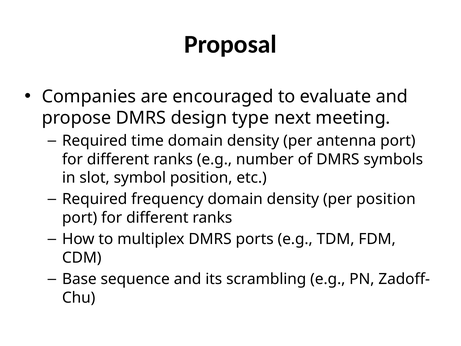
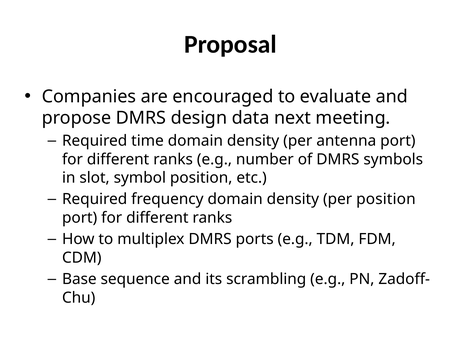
type: type -> data
